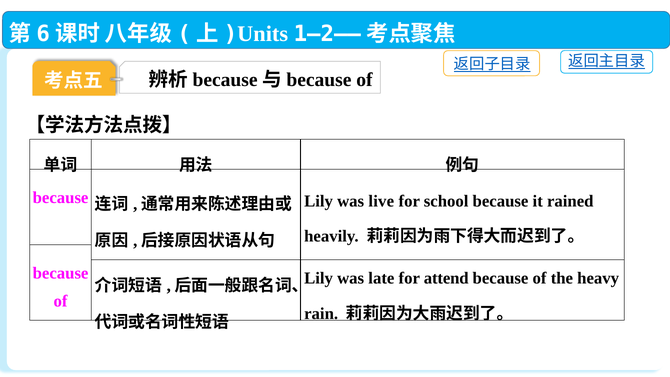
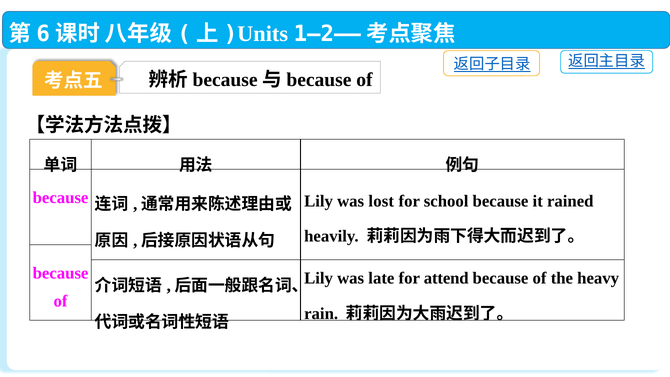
live: live -> lost
